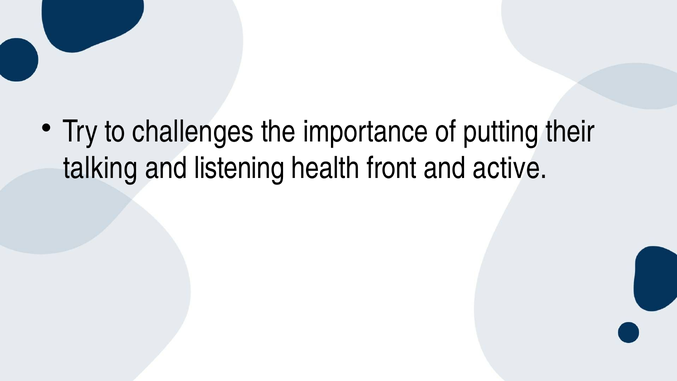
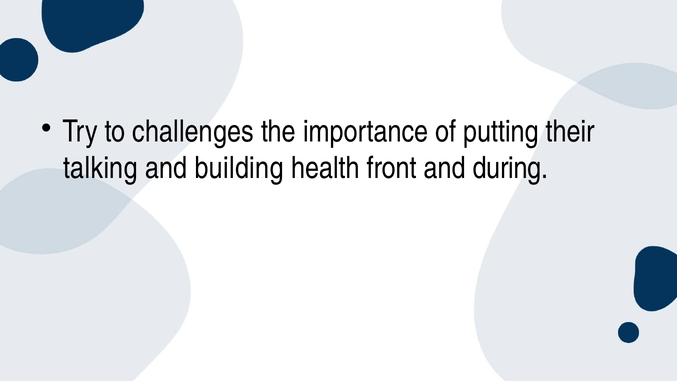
listening: listening -> building
active: active -> during
